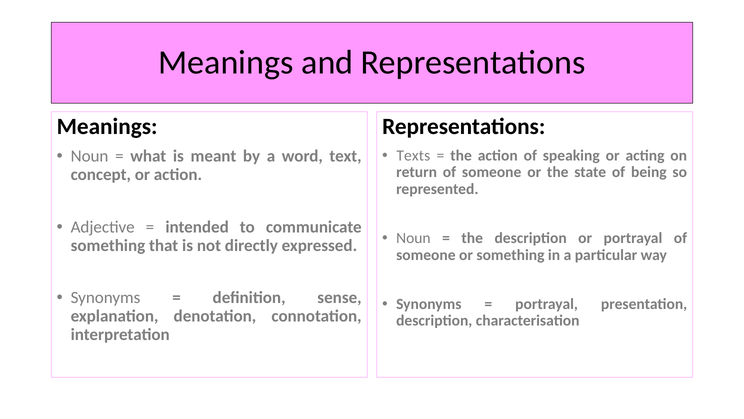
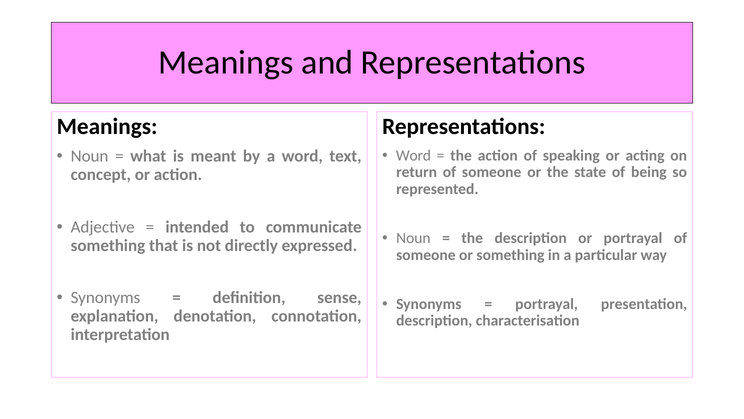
Texts at (413, 155): Texts -> Word
